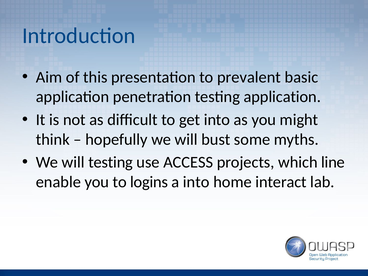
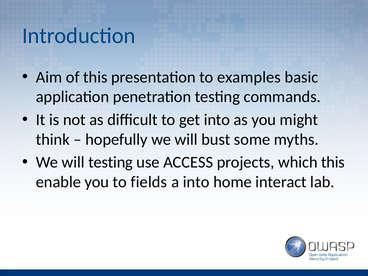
prevalent: prevalent -> examples
testing application: application -> commands
which line: line -> this
logins: logins -> fields
